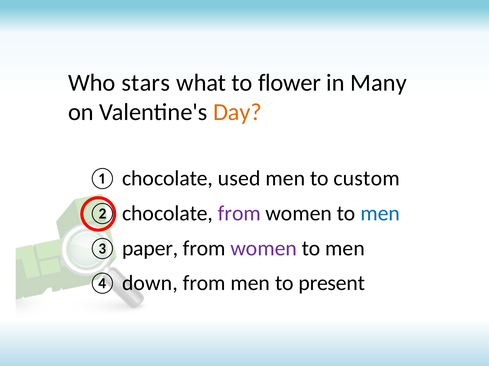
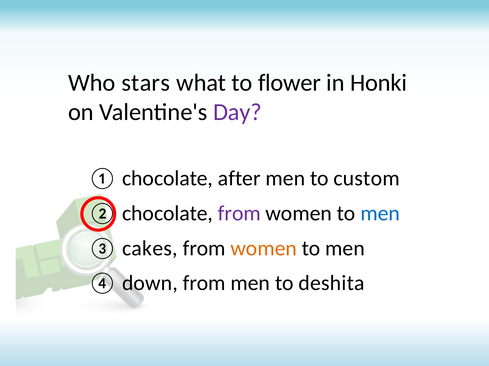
Many: Many -> Honki
Day colour: orange -> purple
used: used -> after
paper: paper -> cakes
women at (264, 249) colour: purple -> orange
present: present -> deshita
